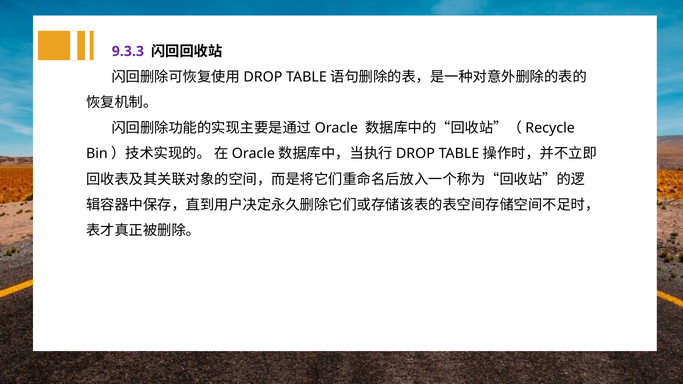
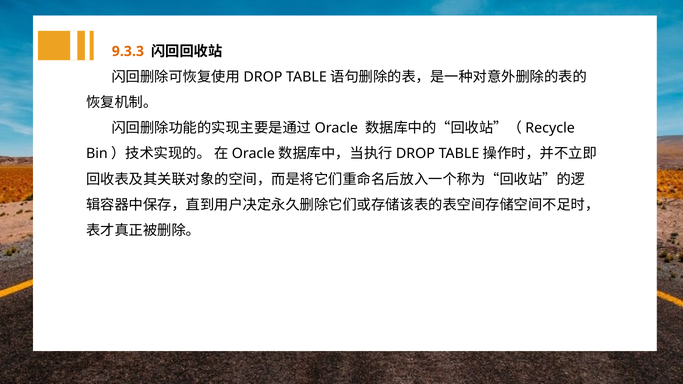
9.3.3 colour: purple -> orange
